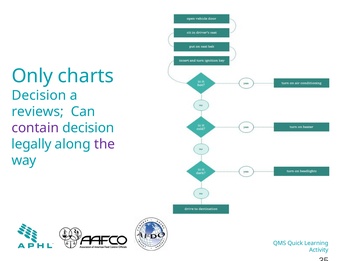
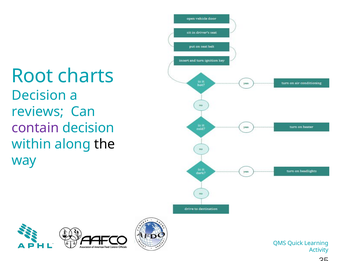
Only: Only -> Root
legally: legally -> within
the colour: purple -> black
